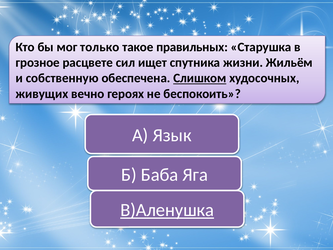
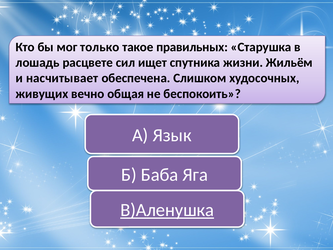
грозное: грозное -> лошадь
собственную: собственную -> насчитывает
Слишком underline: present -> none
героях: героях -> общая
